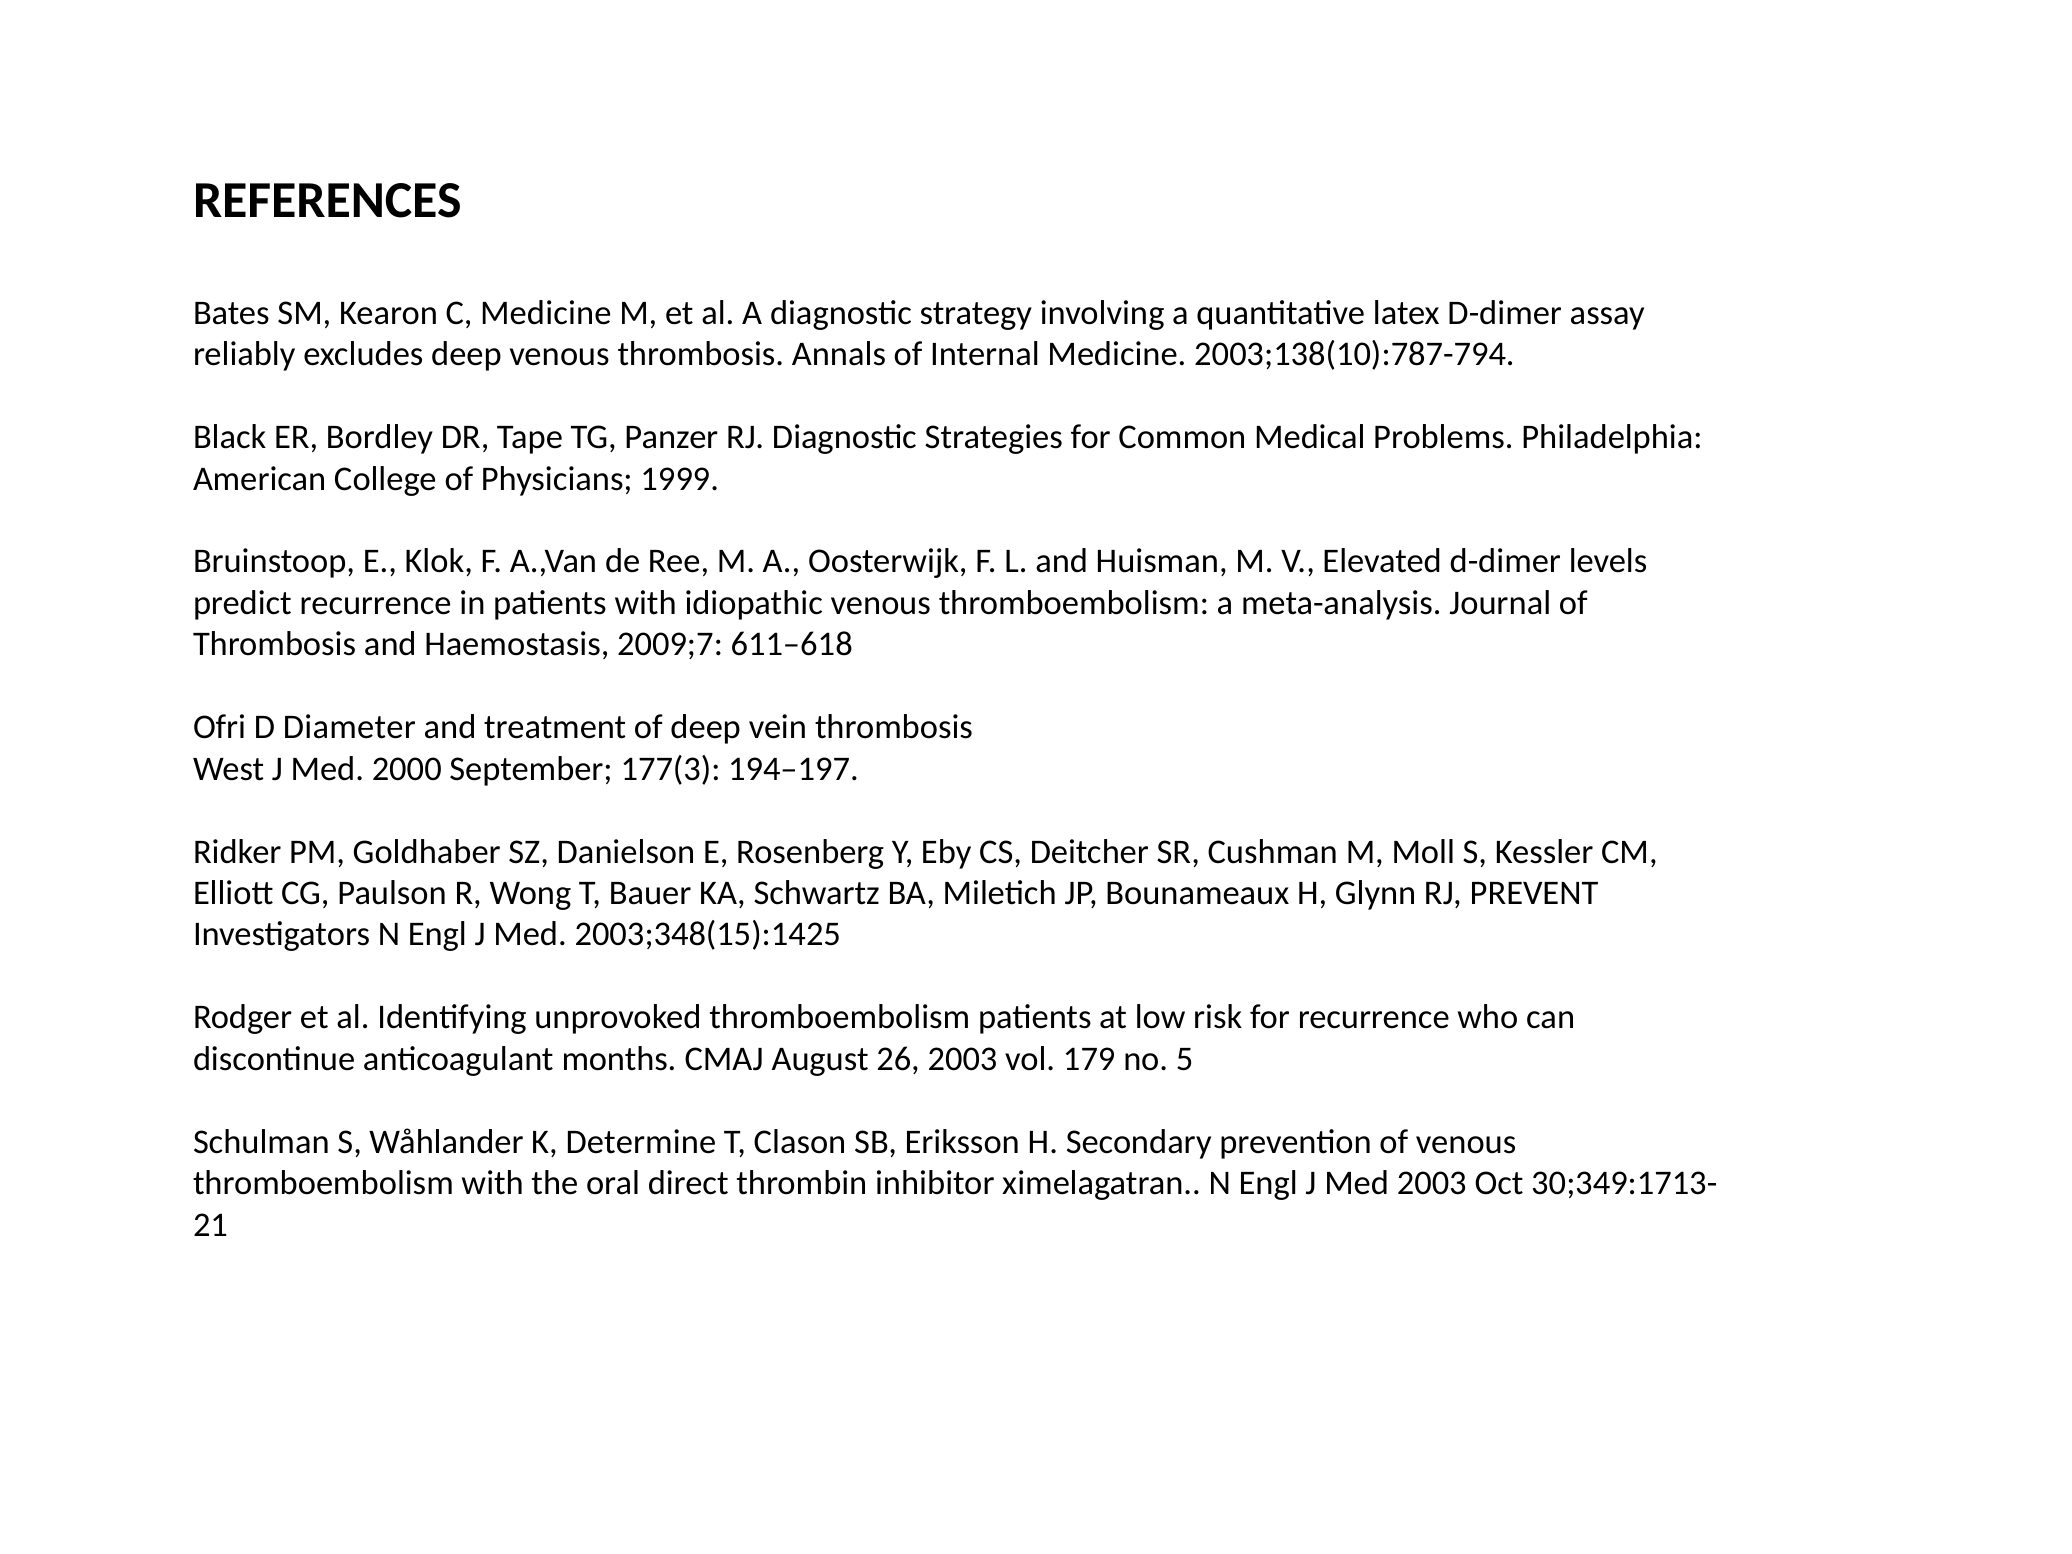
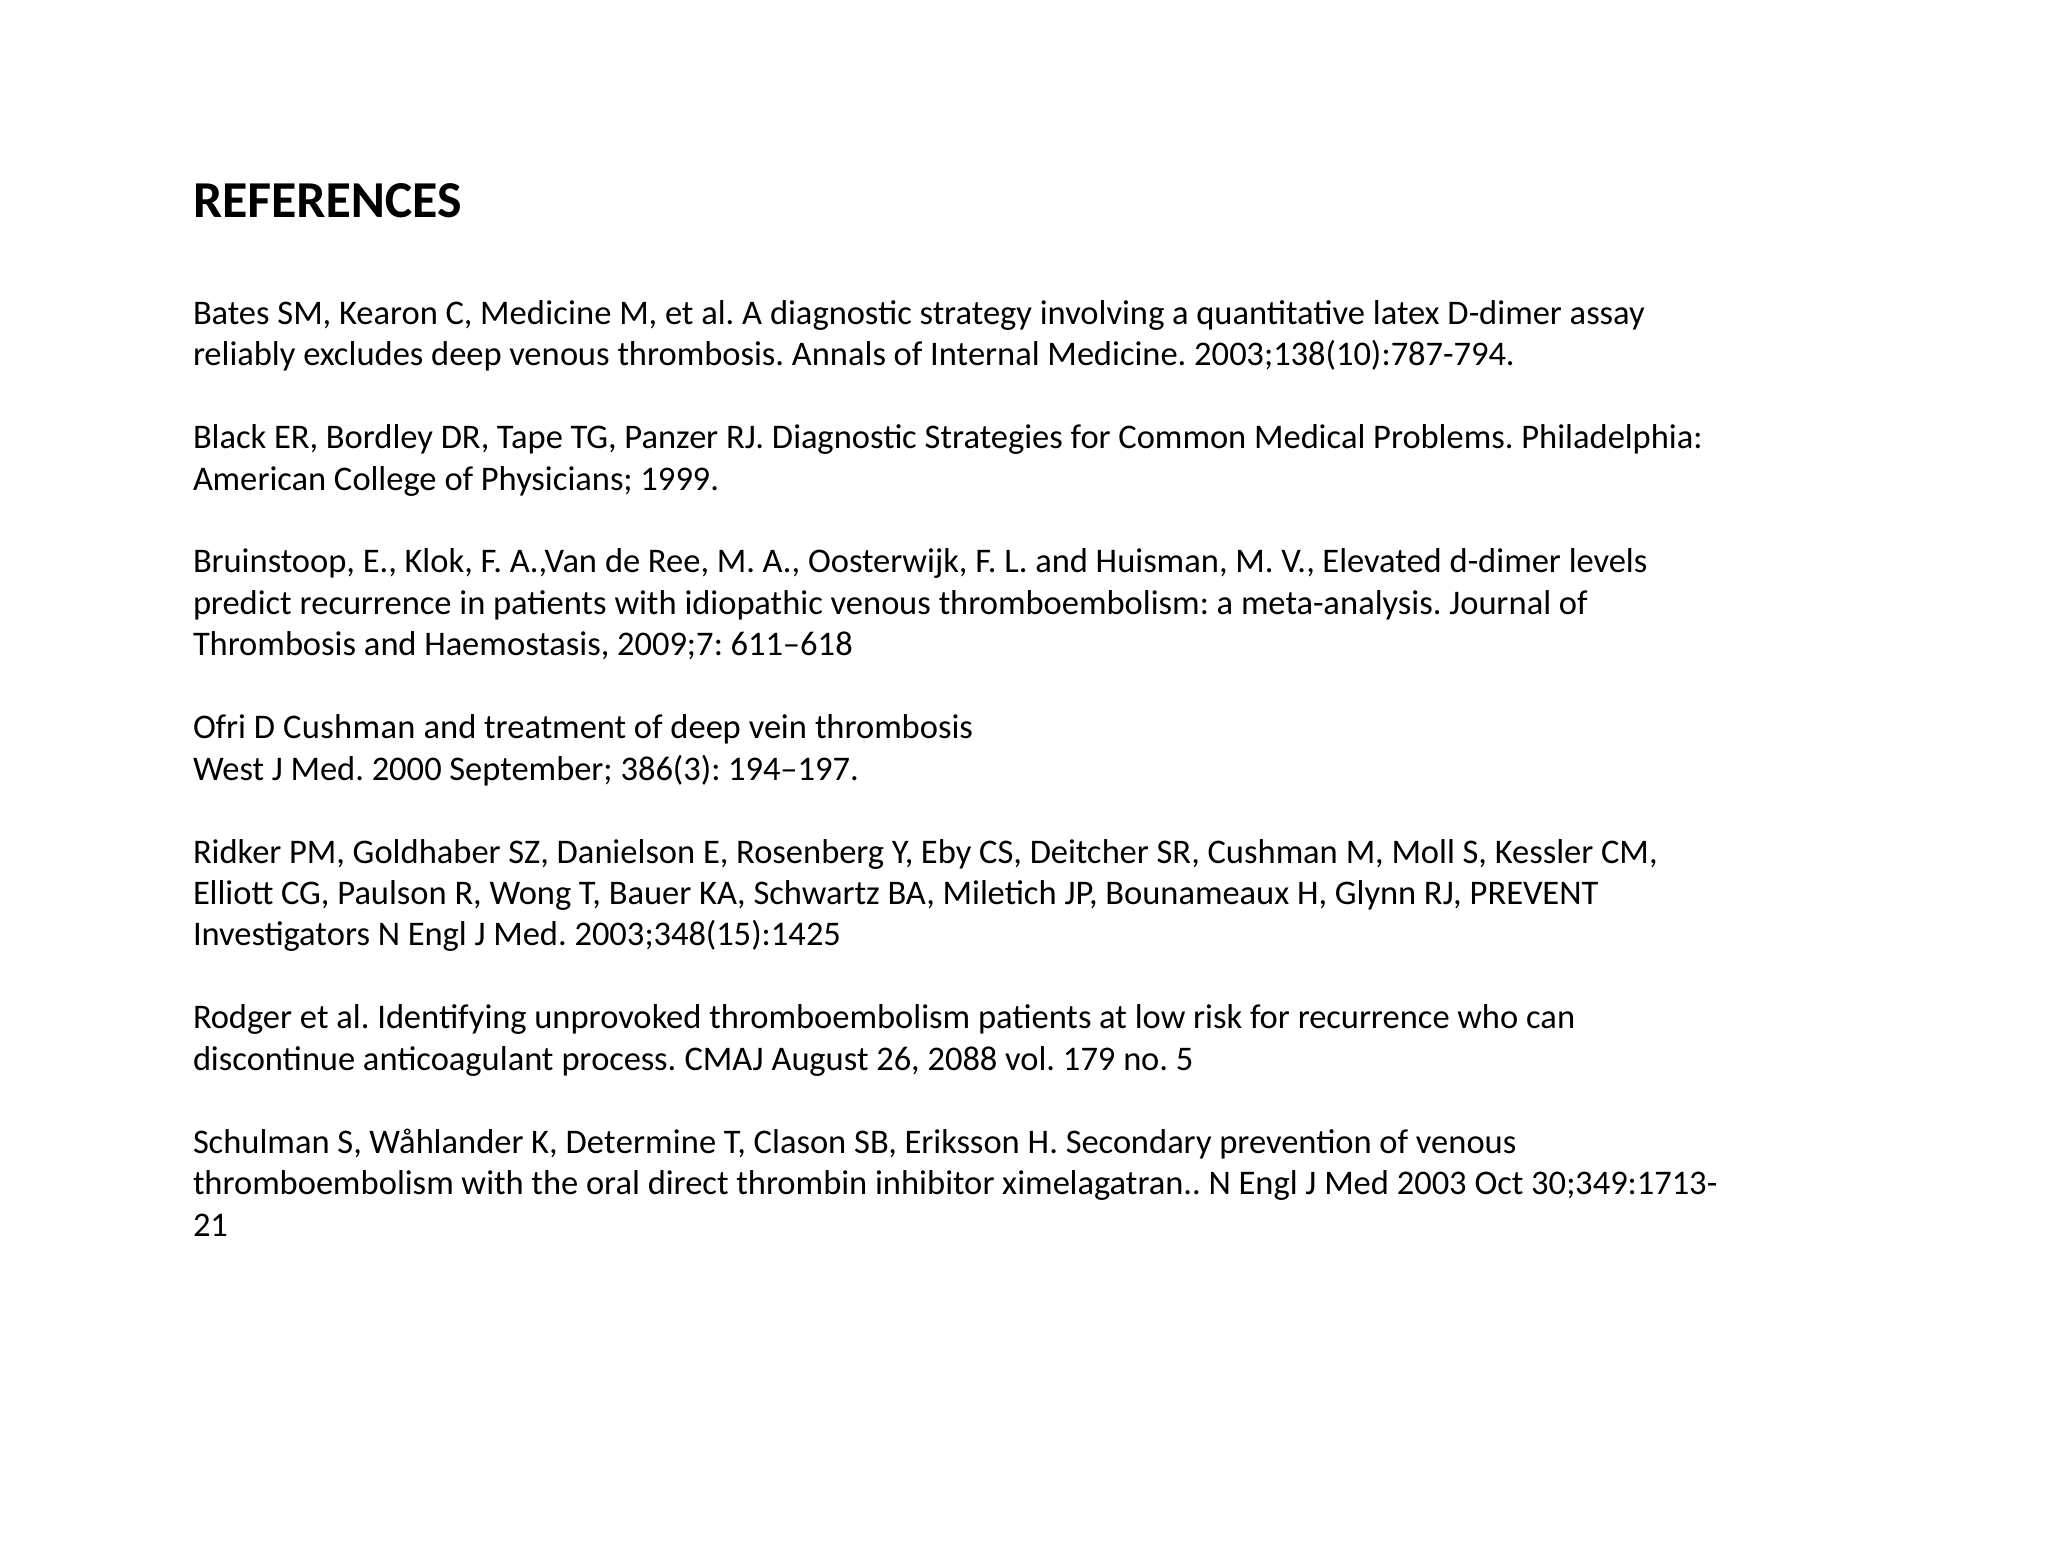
D Diameter: Diameter -> Cushman
177(3: 177(3 -> 386(3
months: months -> process
26 2003: 2003 -> 2088
